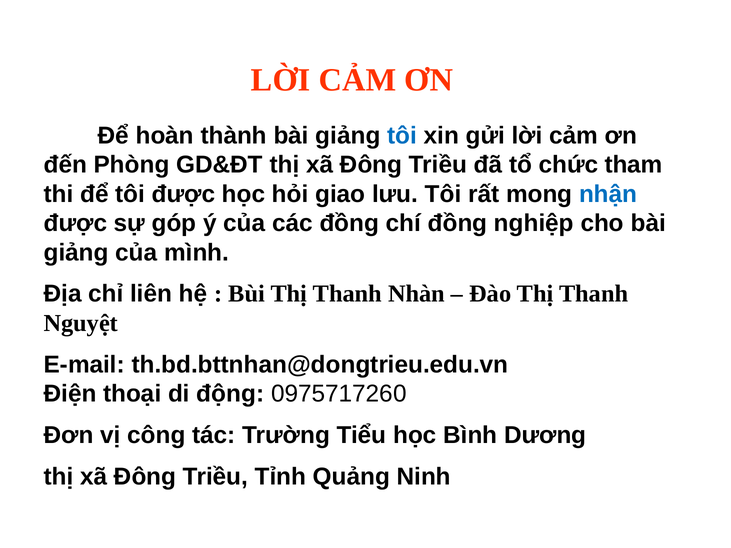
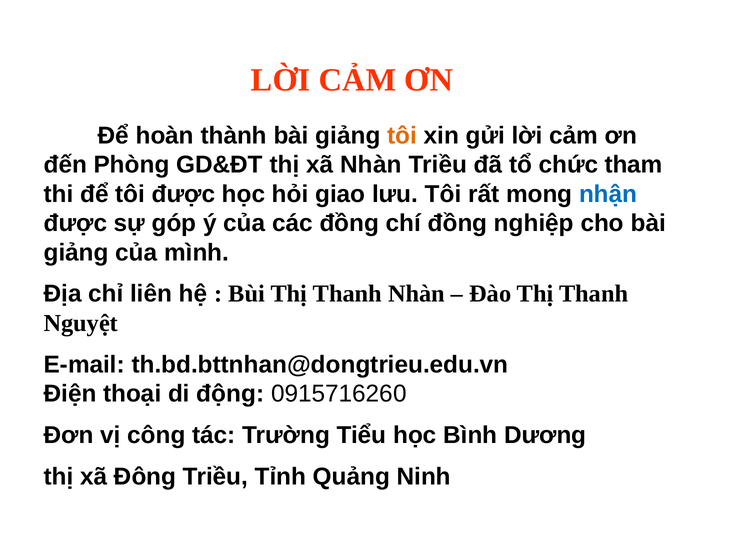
tôi at (402, 136) colour: blue -> orange
GD&ĐT thị xã Đông: Đông -> Nhàn
0975717260: 0975717260 -> 0915716260
